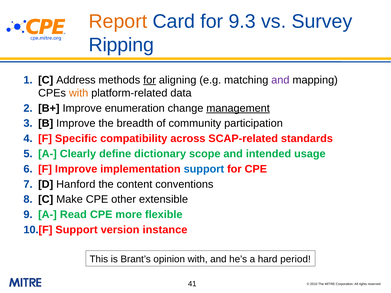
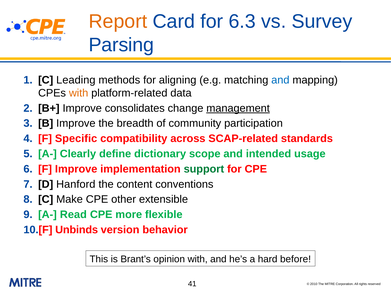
9.3: 9.3 -> 6.3
Ripping: Ripping -> Parsing
Address: Address -> Leading
for at (150, 80) underline: present -> none
and at (280, 80) colour: purple -> blue
enumeration: enumeration -> consolidates
support at (204, 169) colour: blue -> green
Support at (77, 230): Support -> Unbinds
instance: instance -> behavior
period: period -> before
